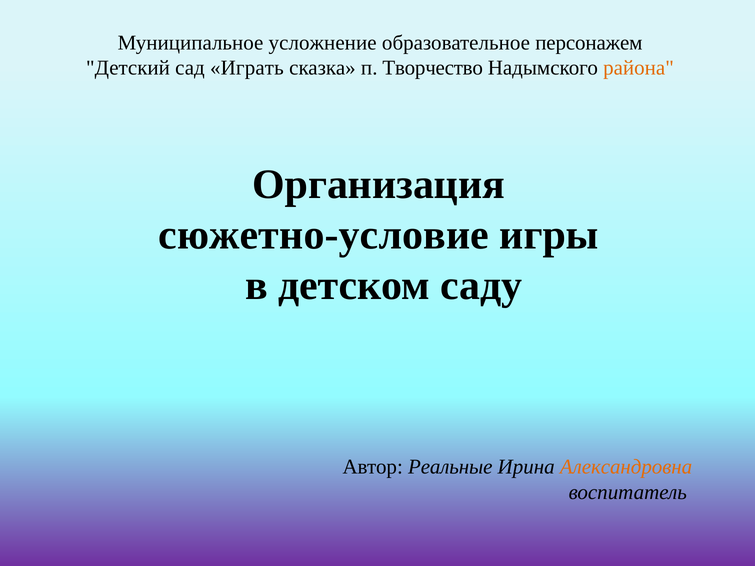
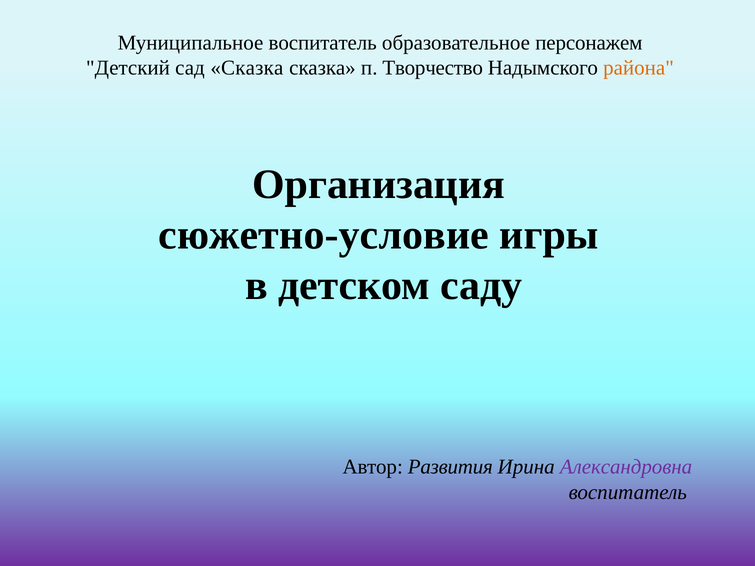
Муниципальное усложнение: усложнение -> воспитатель
сад Играть: Играть -> Сказка
Реальные: Реальные -> Развития
Александровна colour: orange -> purple
